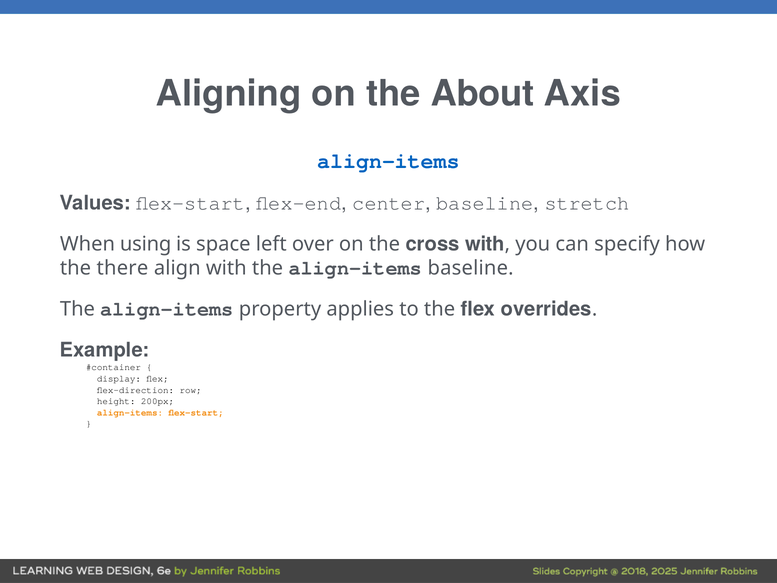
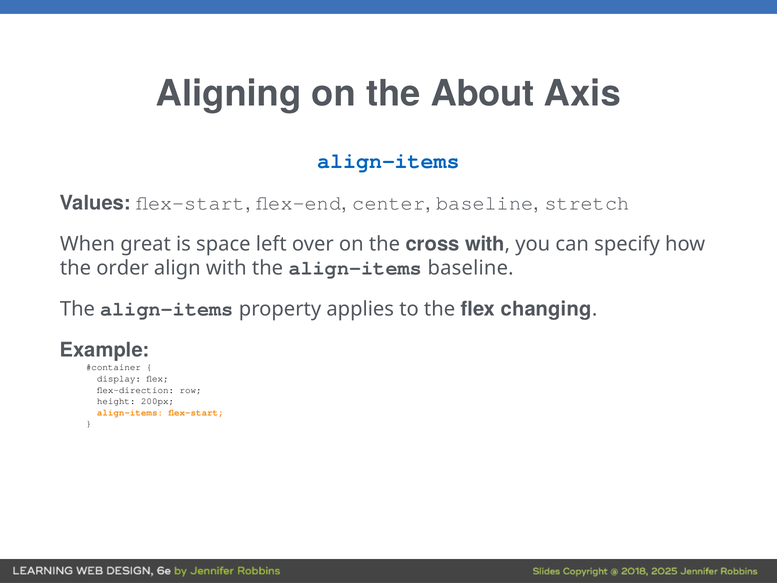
using: using -> great
there: there -> order
overrides: overrides -> changing
